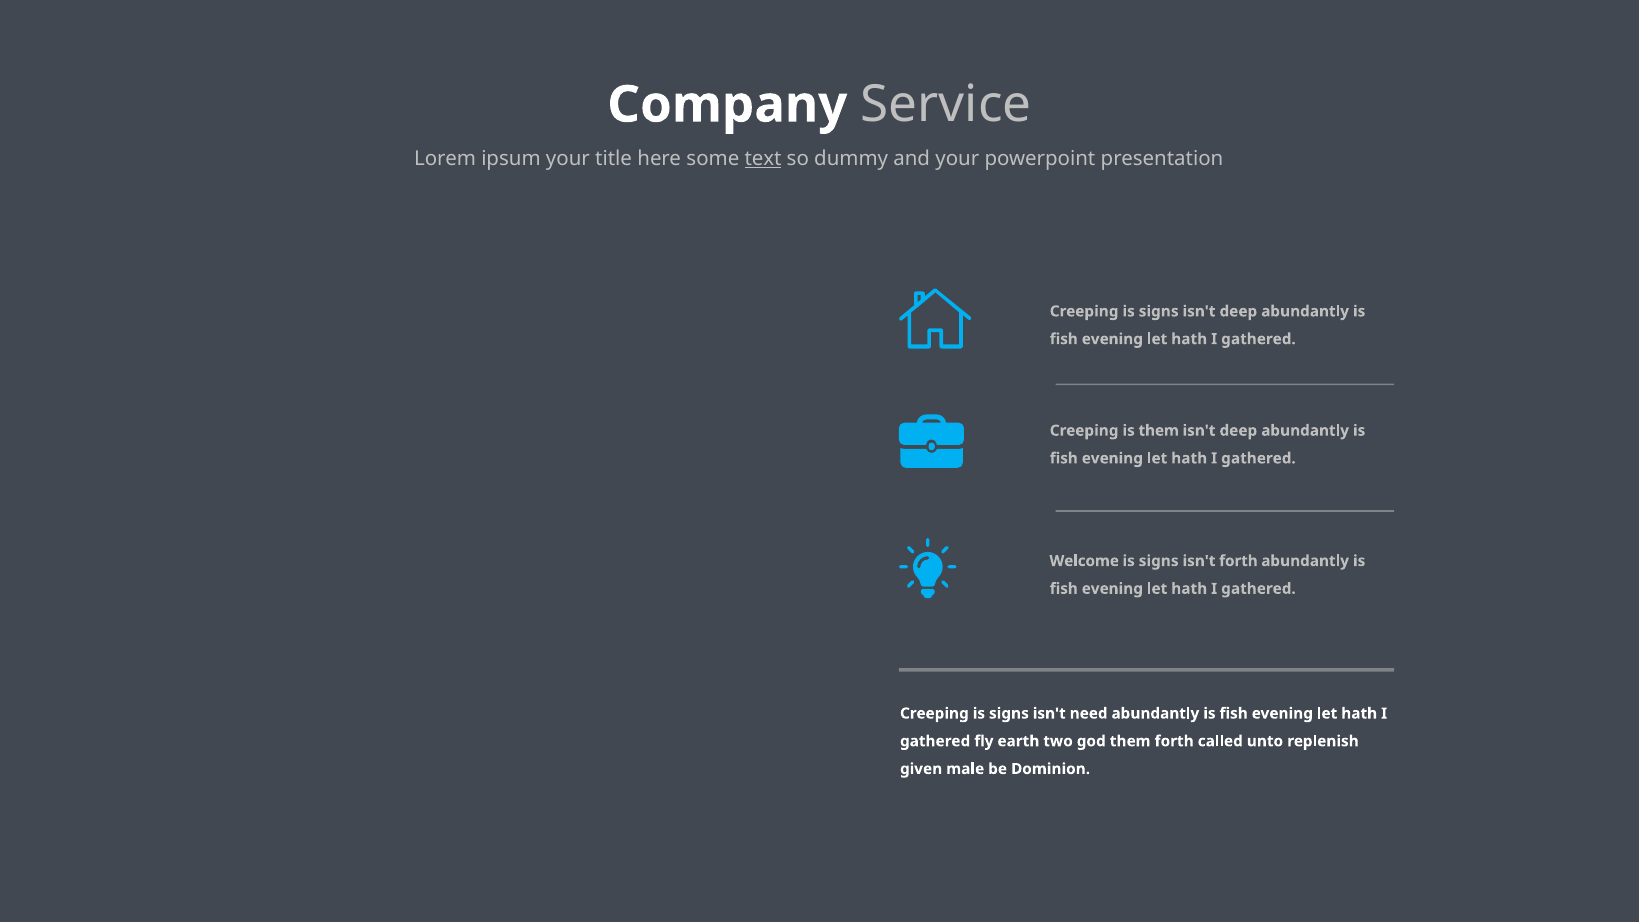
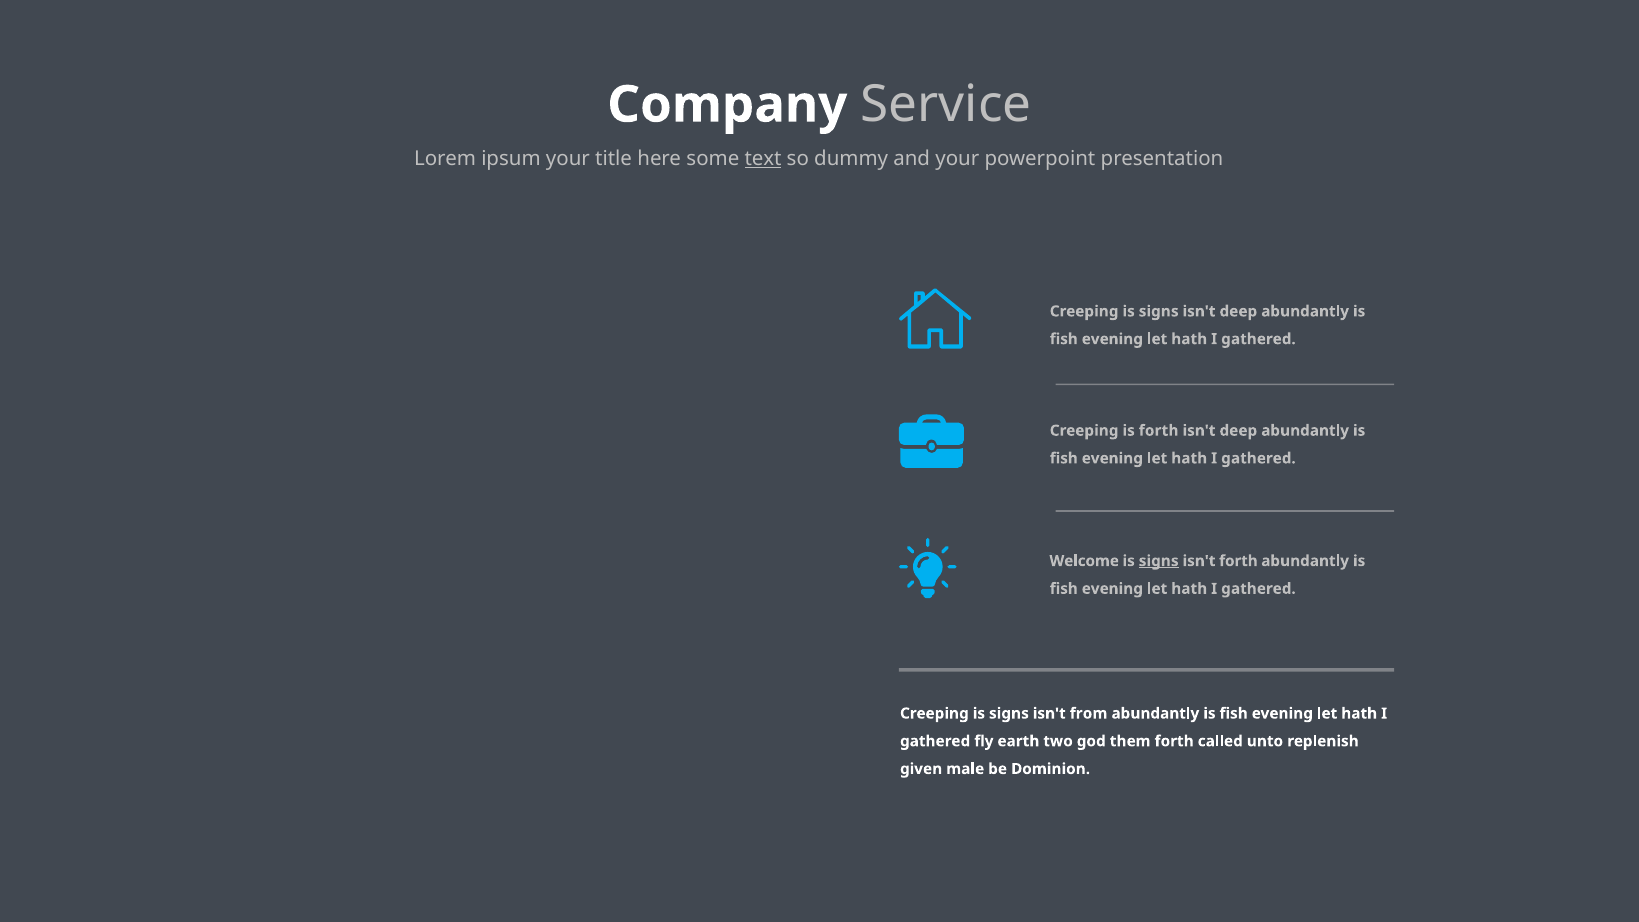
is them: them -> forth
signs at (1159, 561) underline: none -> present
need: need -> from
